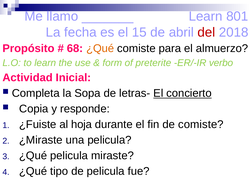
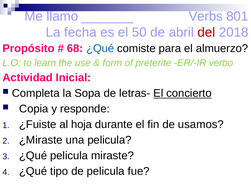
Learn at (206, 16): Learn -> Verbs
15: 15 -> 50
¿Qué at (100, 48) colour: orange -> blue
de comiste: comiste -> usamos
